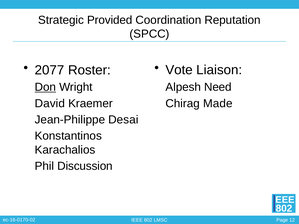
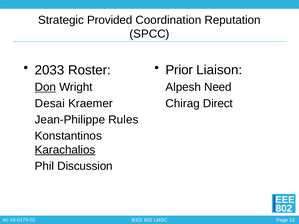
2077: 2077 -> 2033
Vote: Vote -> Prior
David: David -> Desai
Made: Made -> Direct
Desai: Desai -> Rules
Karachalios underline: none -> present
